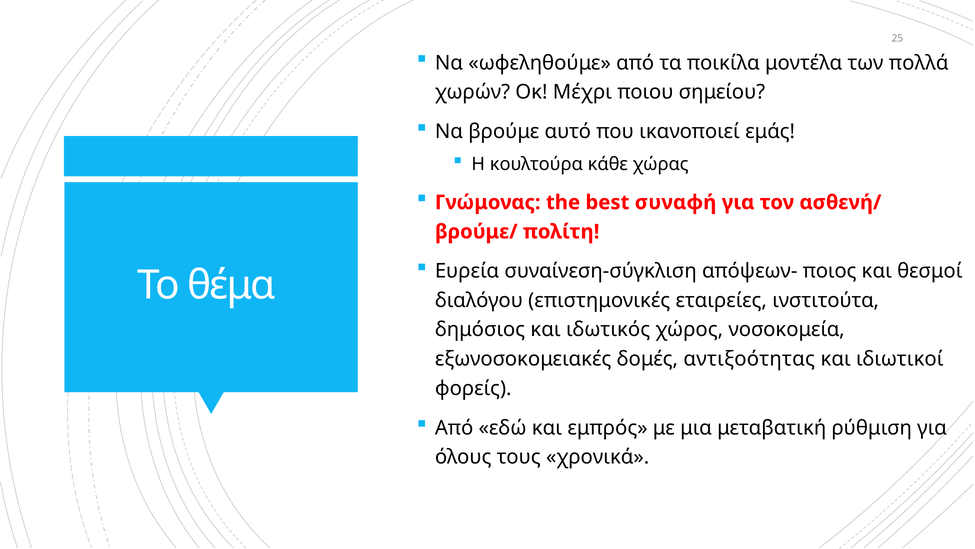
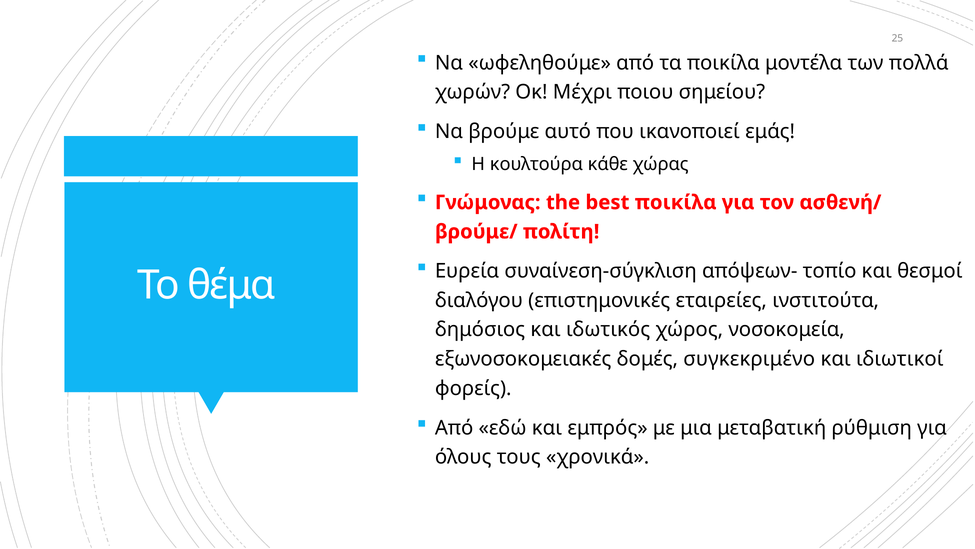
best συναφή: συναφή -> ποικίλα
ποιος: ποιος -> τοπίο
αντιξοότητας: αντιξοότητας -> συγκεκριμένο
